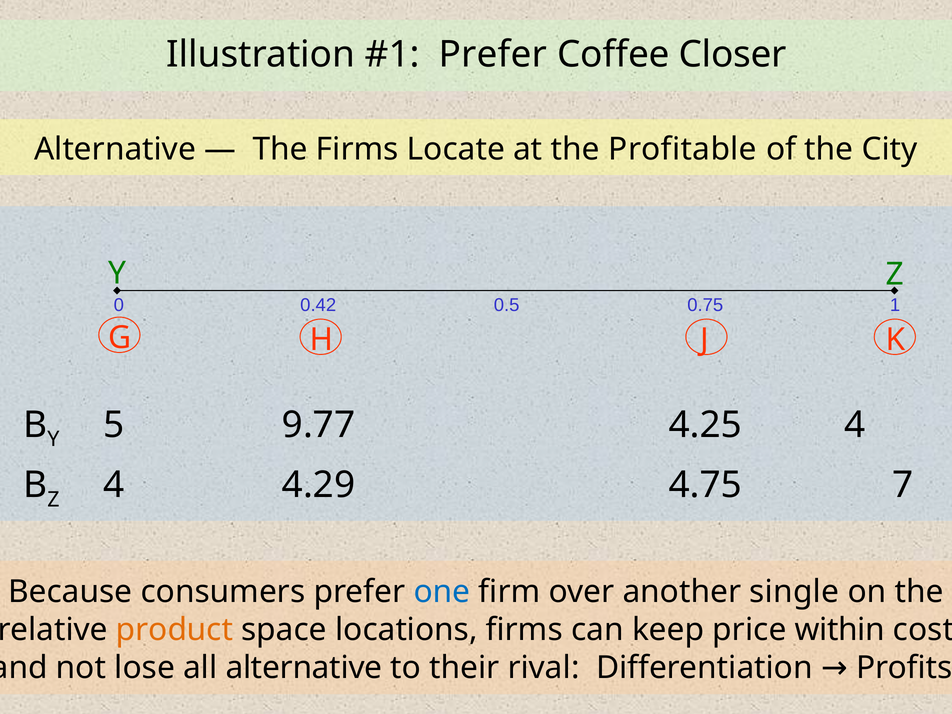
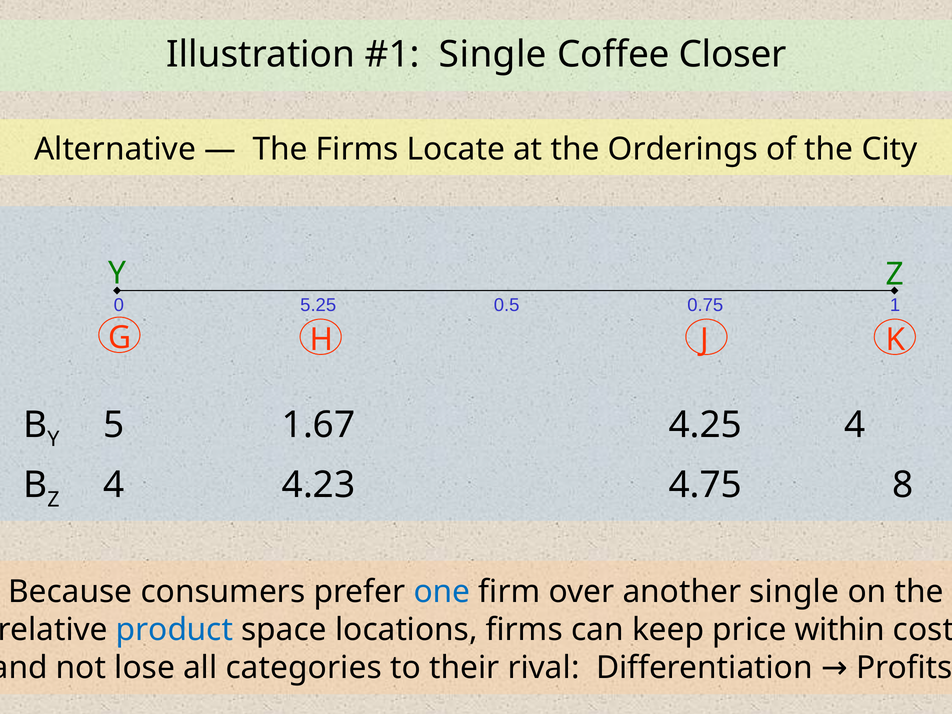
Prefer at (493, 55): Prefer -> Single
Profitable: Profitable -> Orderings
0.42: 0.42 -> 5.25
9.77: 9.77 -> 1.67
4.29: 4.29 -> 4.23
7: 7 -> 8
product colour: orange -> blue
all alternative: alternative -> categories
